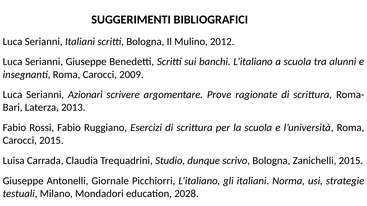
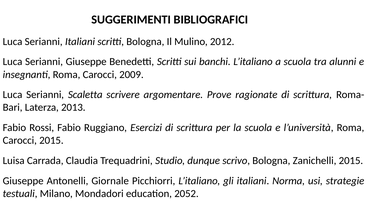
Azionari: Azionari -> Scaletta
2028: 2028 -> 2052
